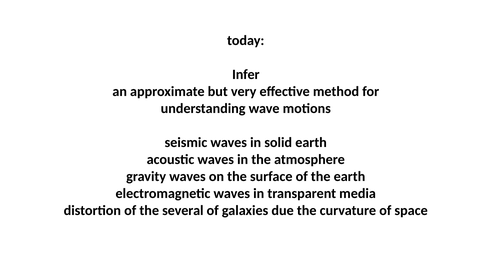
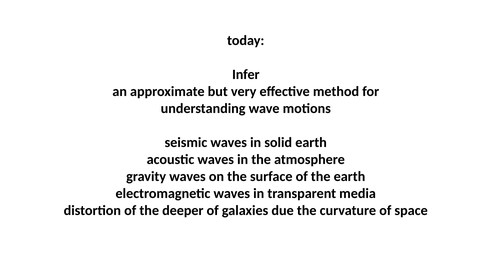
several: several -> deeper
